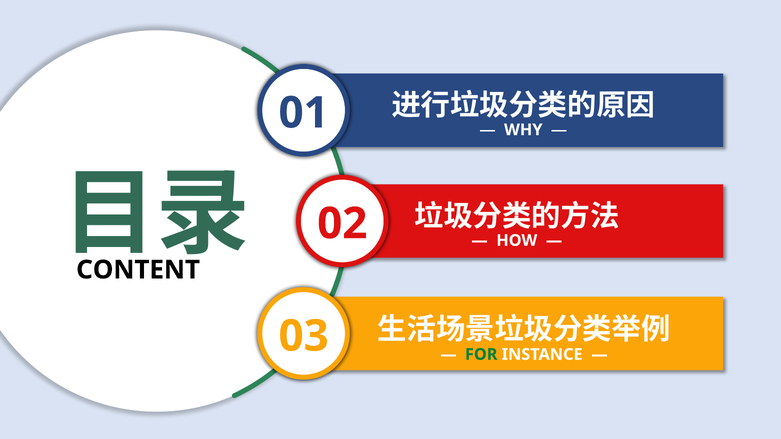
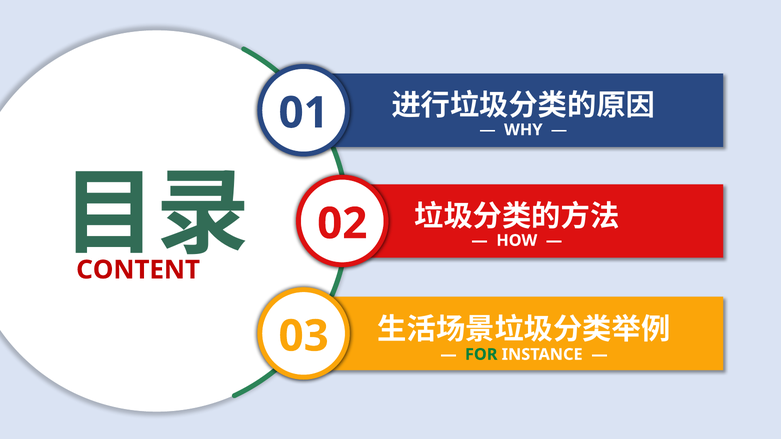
CONTENT colour: black -> red
